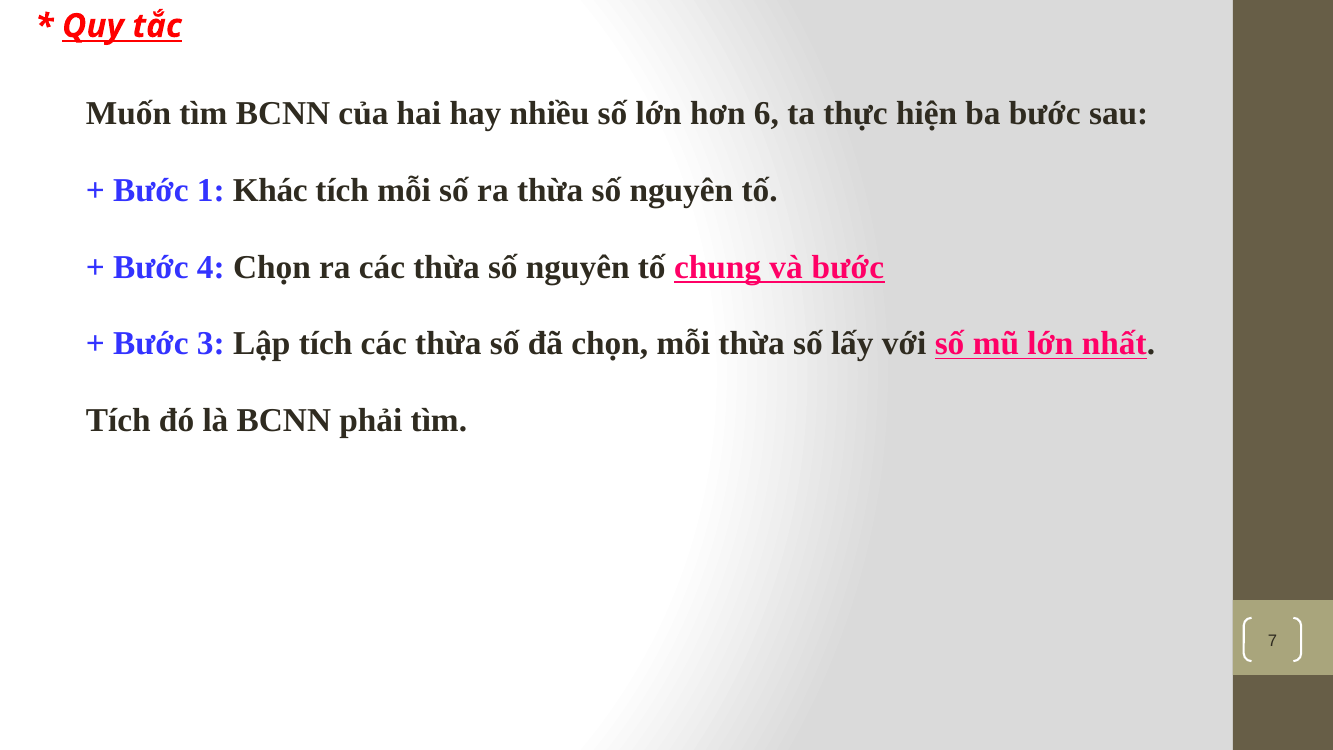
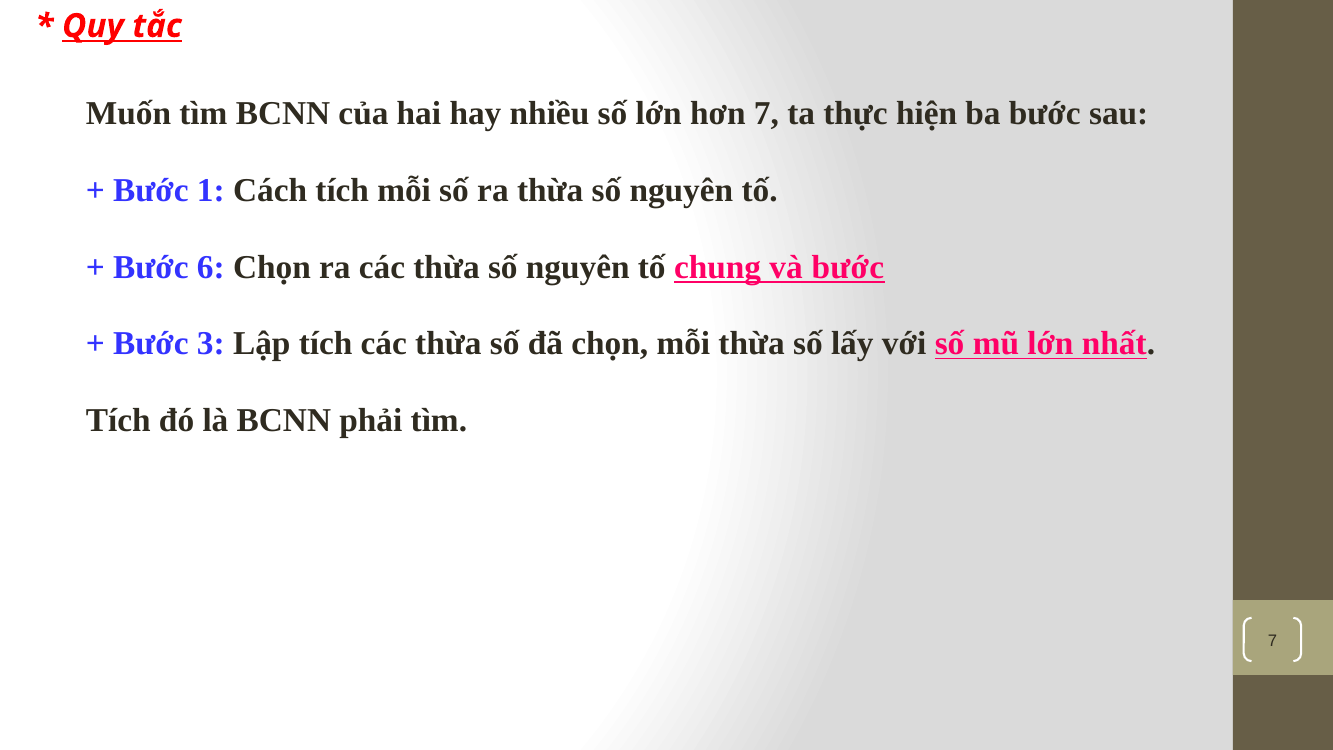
hơn 6: 6 -> 7
Khác: Khác -> Cách
4: 4 -> 6
